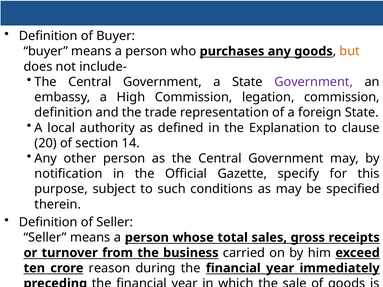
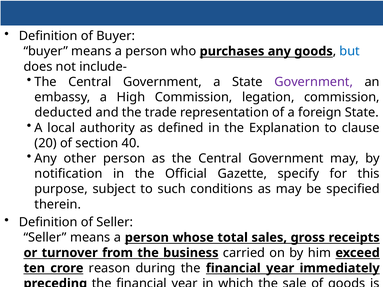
but colour: orange -> blue
definition at (63, 113): definition -> deducted
14: 14 -> 40
